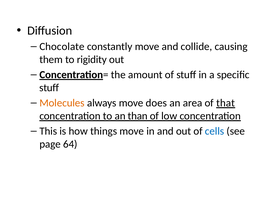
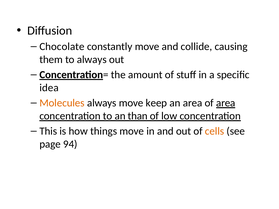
to rigidity: rigidity -> always
stuff at (49, 88): stuff -> idea
does: does -> keep
of that: that -> area
cells colour: blue -> orange
64: 64 -> 94
